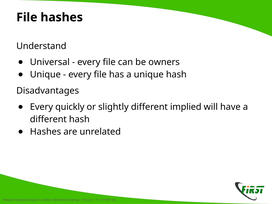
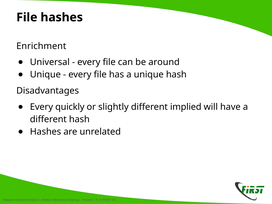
Understand: Understand -> Enrichment
owners: owners -> around
